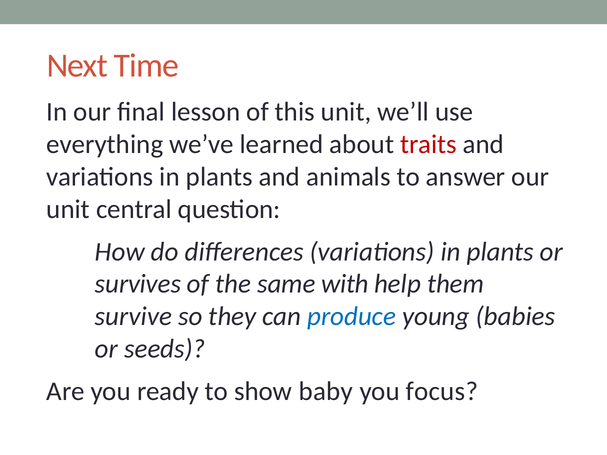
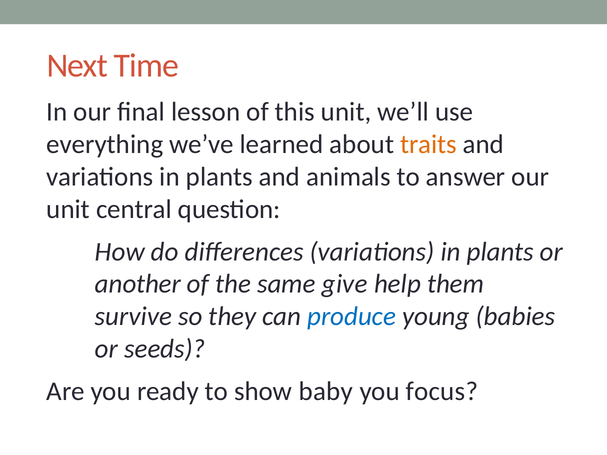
traits colour: red -> orange
survives: survives -> another
with: with -> give
